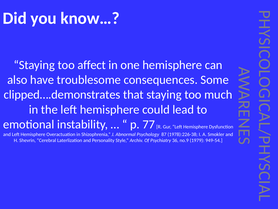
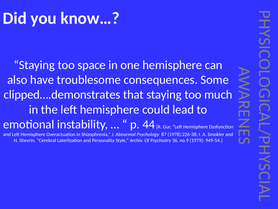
affect: affect -> space
77: 77 -> 44
